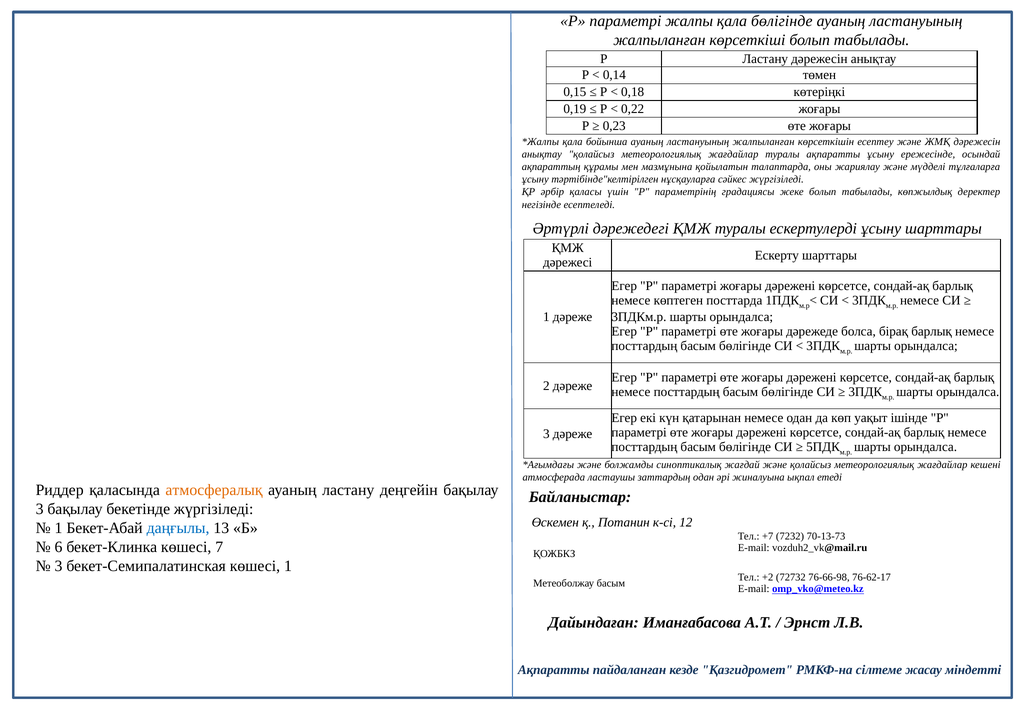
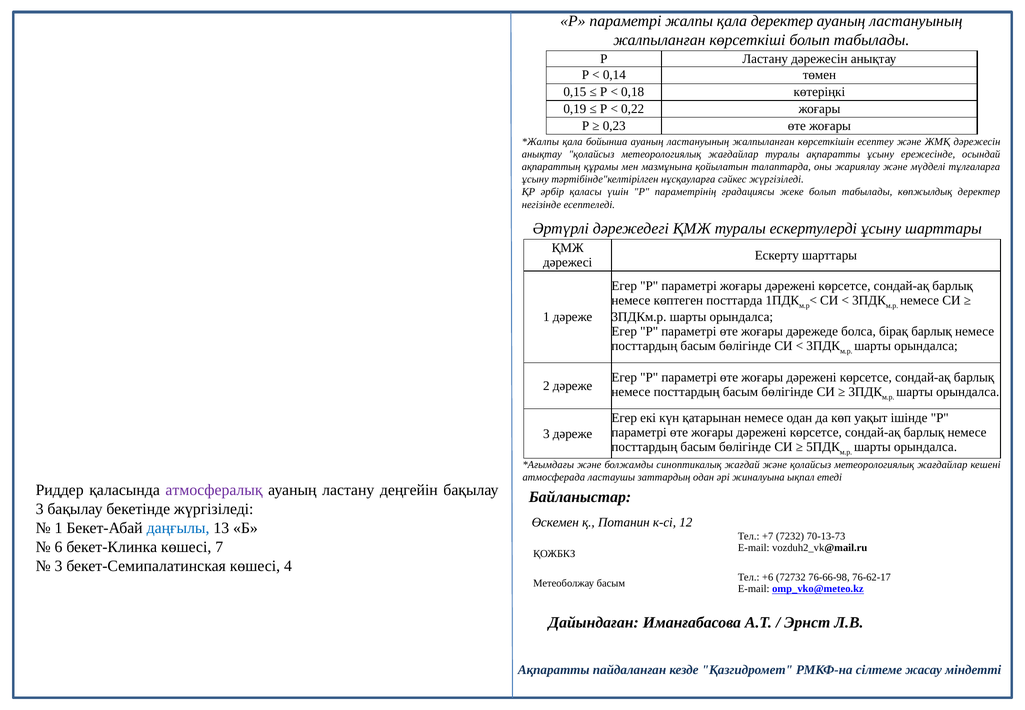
қала бөлігінде: бөлігінде -> деректер
атмосфералық colour: orange -> purple
көшесі 1: 1 -> 4
+2: +2 -> +6
